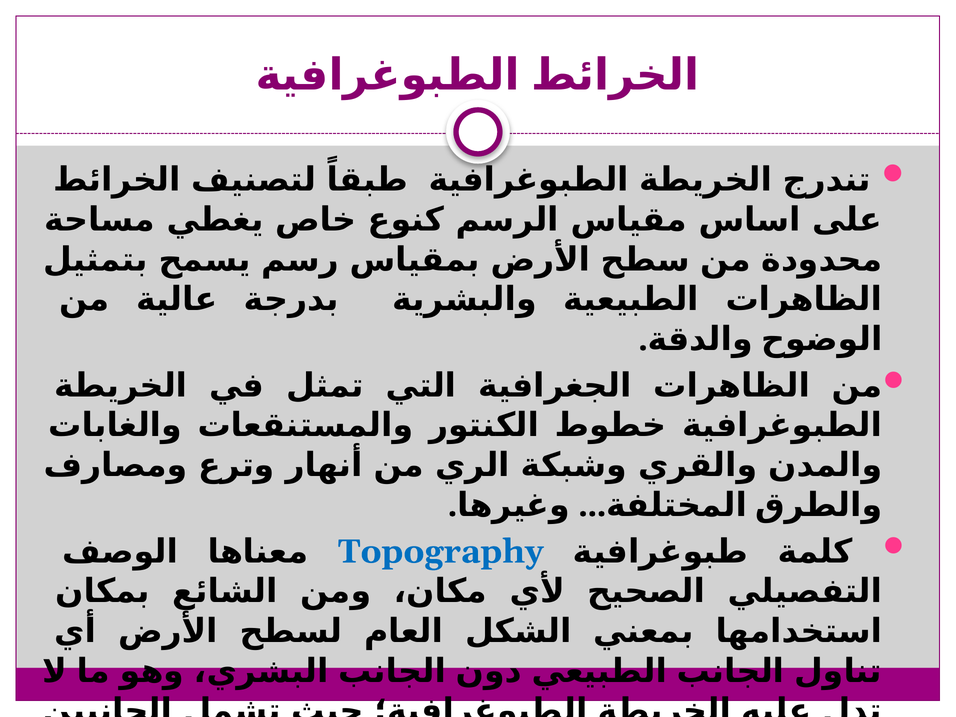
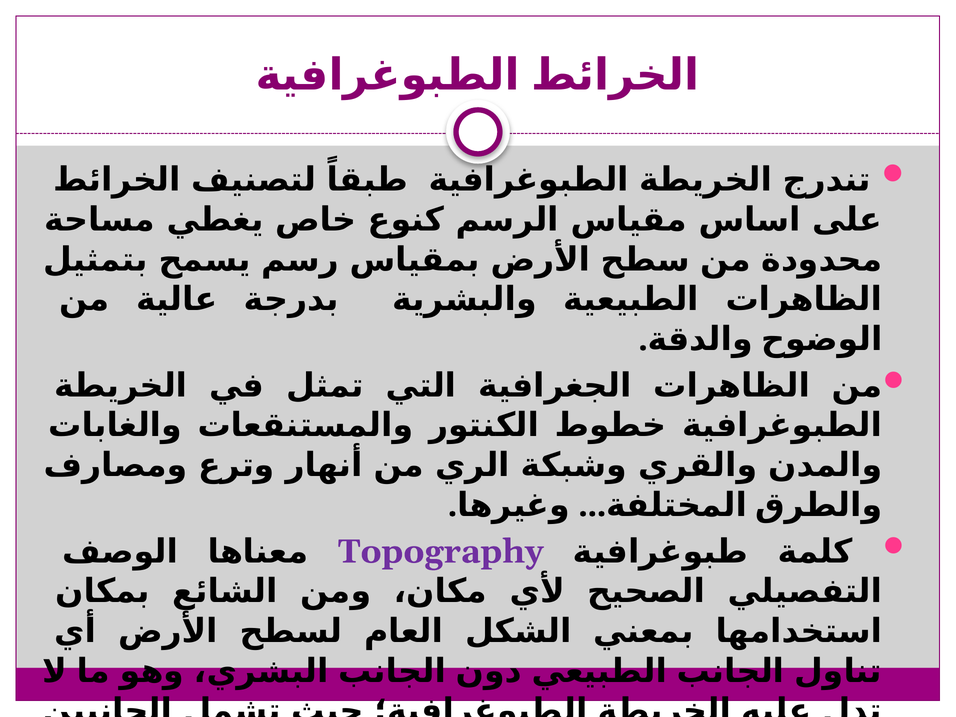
Topography colour: blue -> purple
